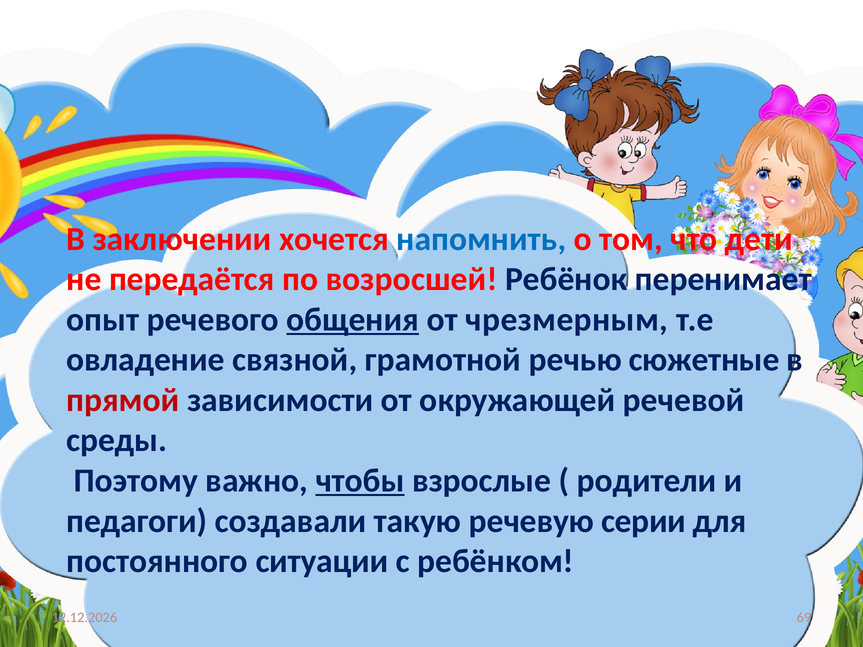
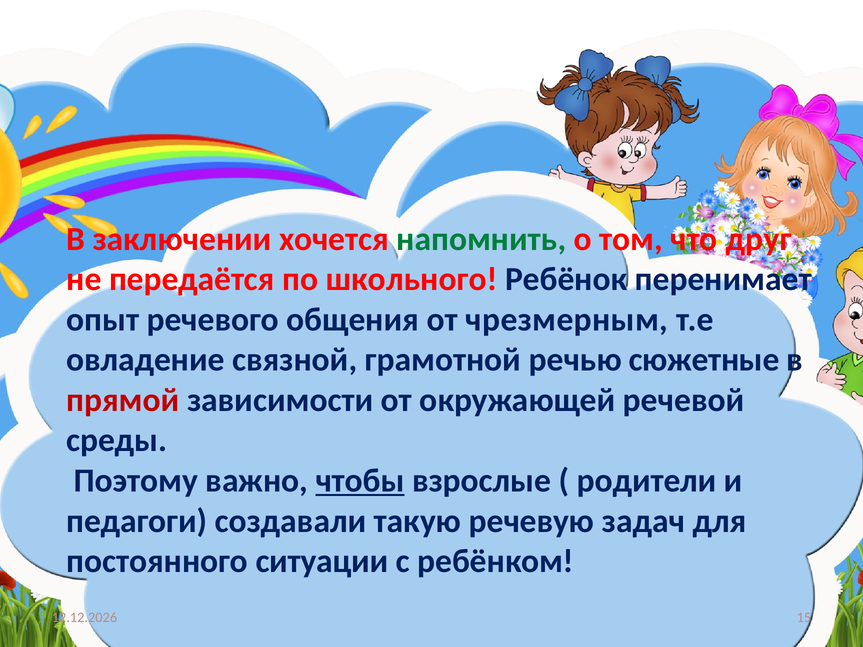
напомнить colour: blue -> green
дети: дети -> друг
возросшей: возросшей -> школьного
общения underline: present -> none
серии: серии -> задач
69: 69 -> 15
